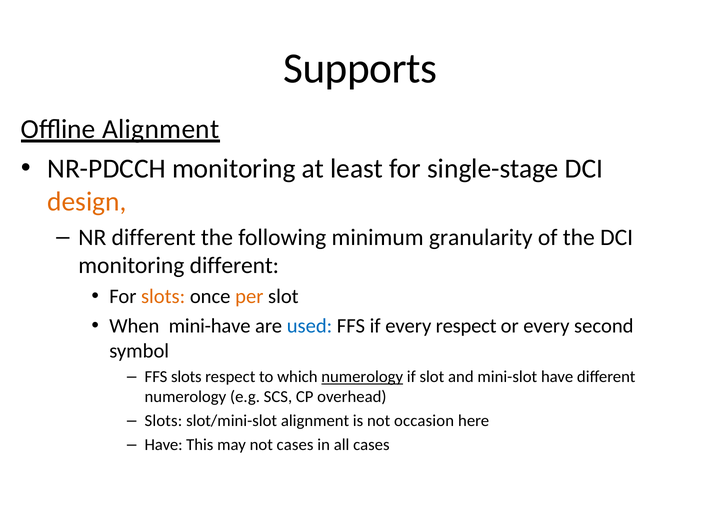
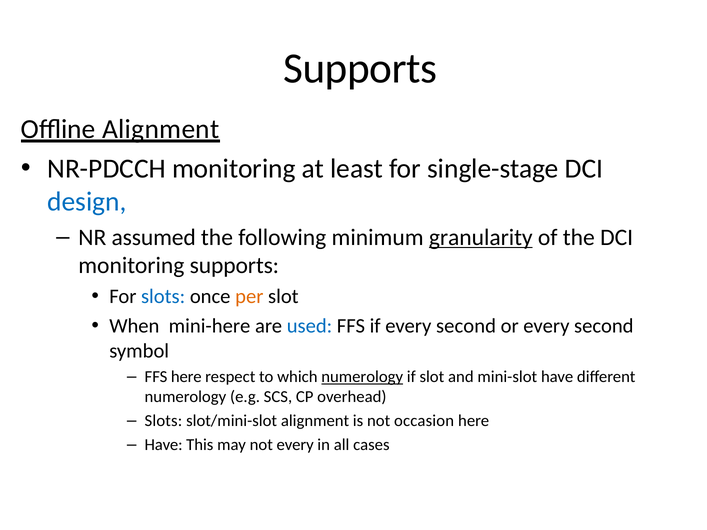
design colour: orange -> blue
NR different: different -> assumed
granularity underline: none -> present
monitoring different: different -> supports
slots at (163, 297) colour: orange -> blue
mini-have: mini-have -> mini-here
if every respect: respect -> second
FFS slots: slots -> here
not cases: cases -> every
